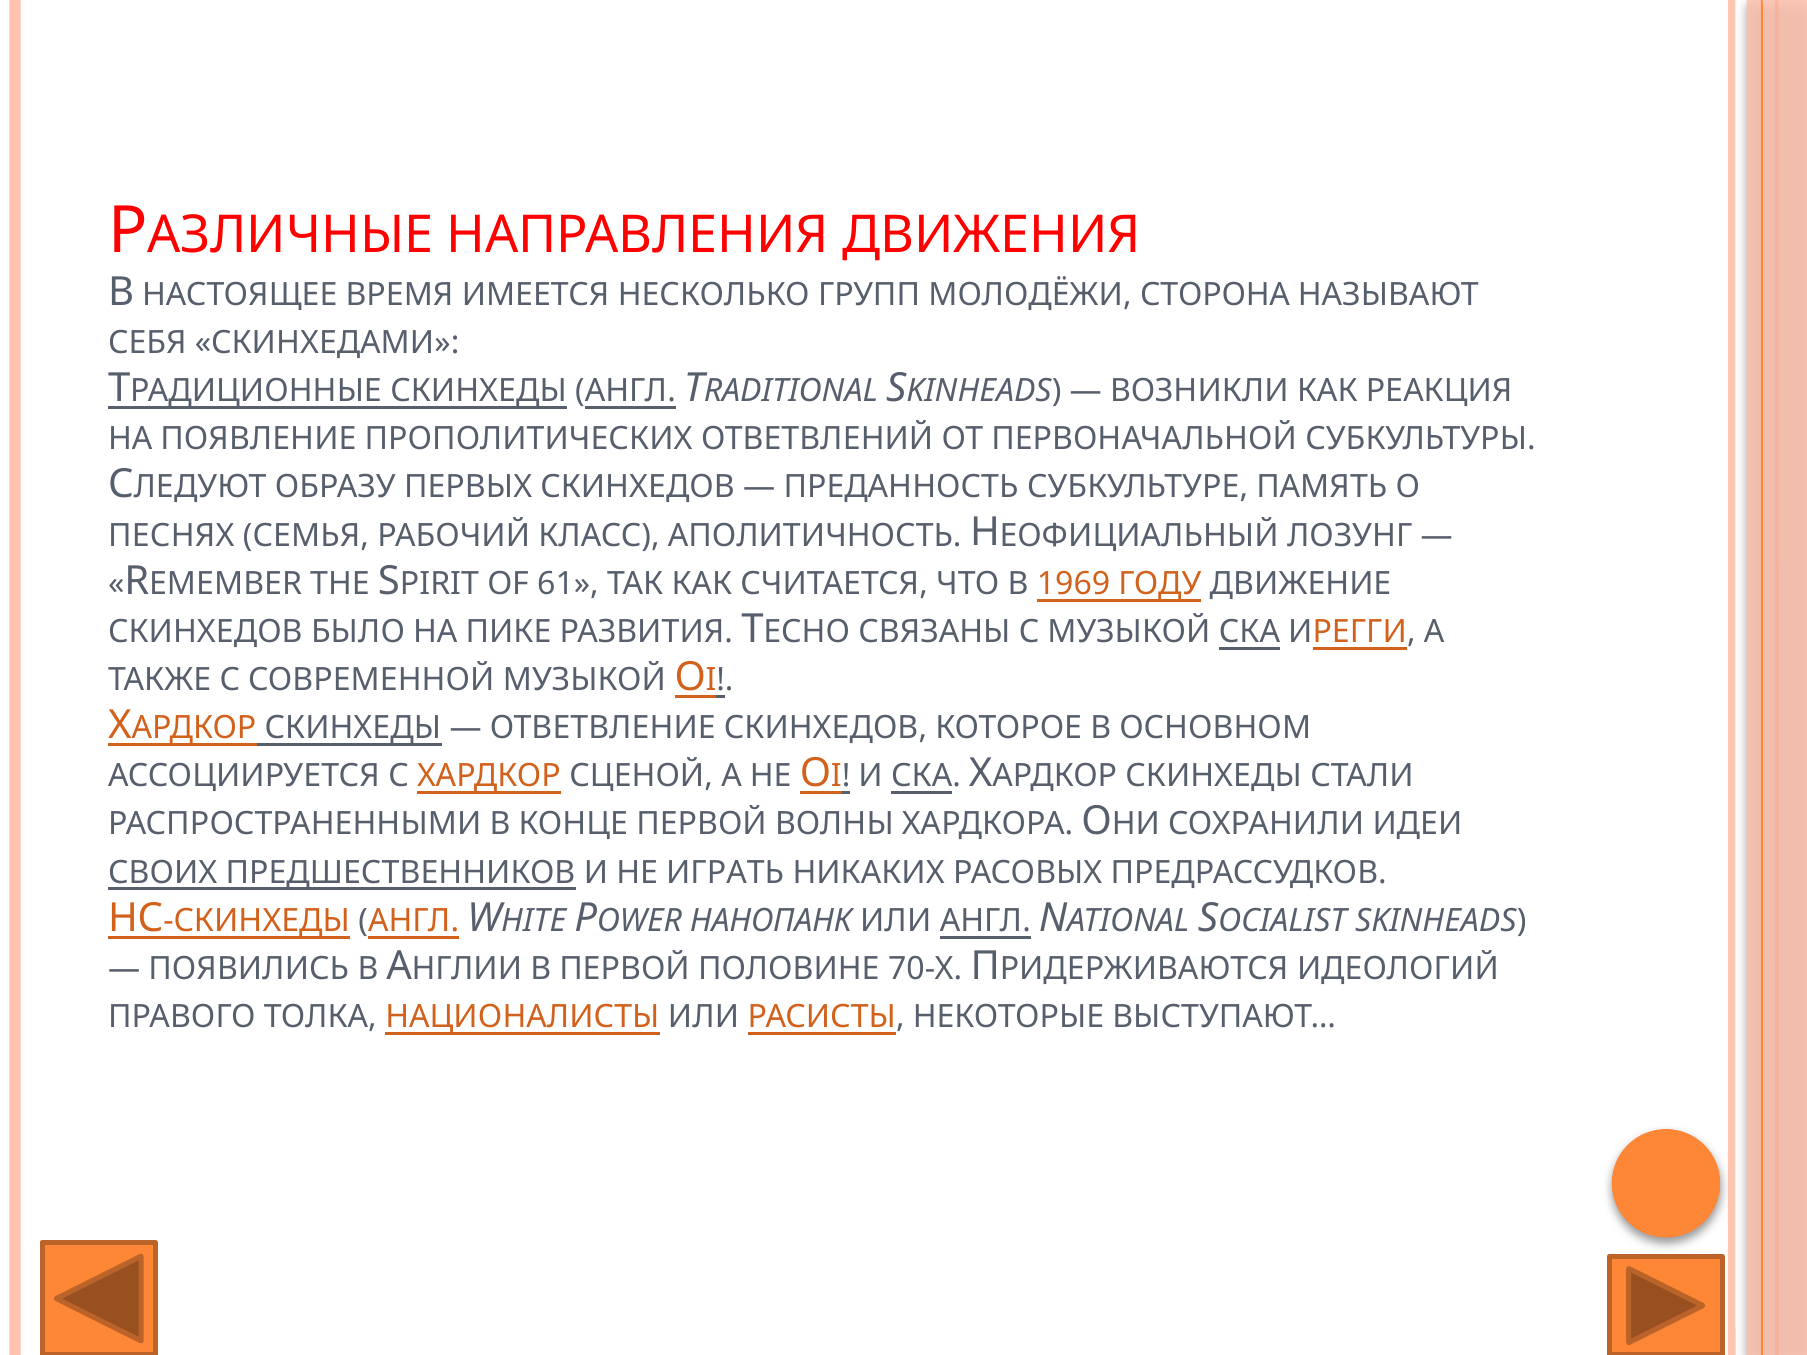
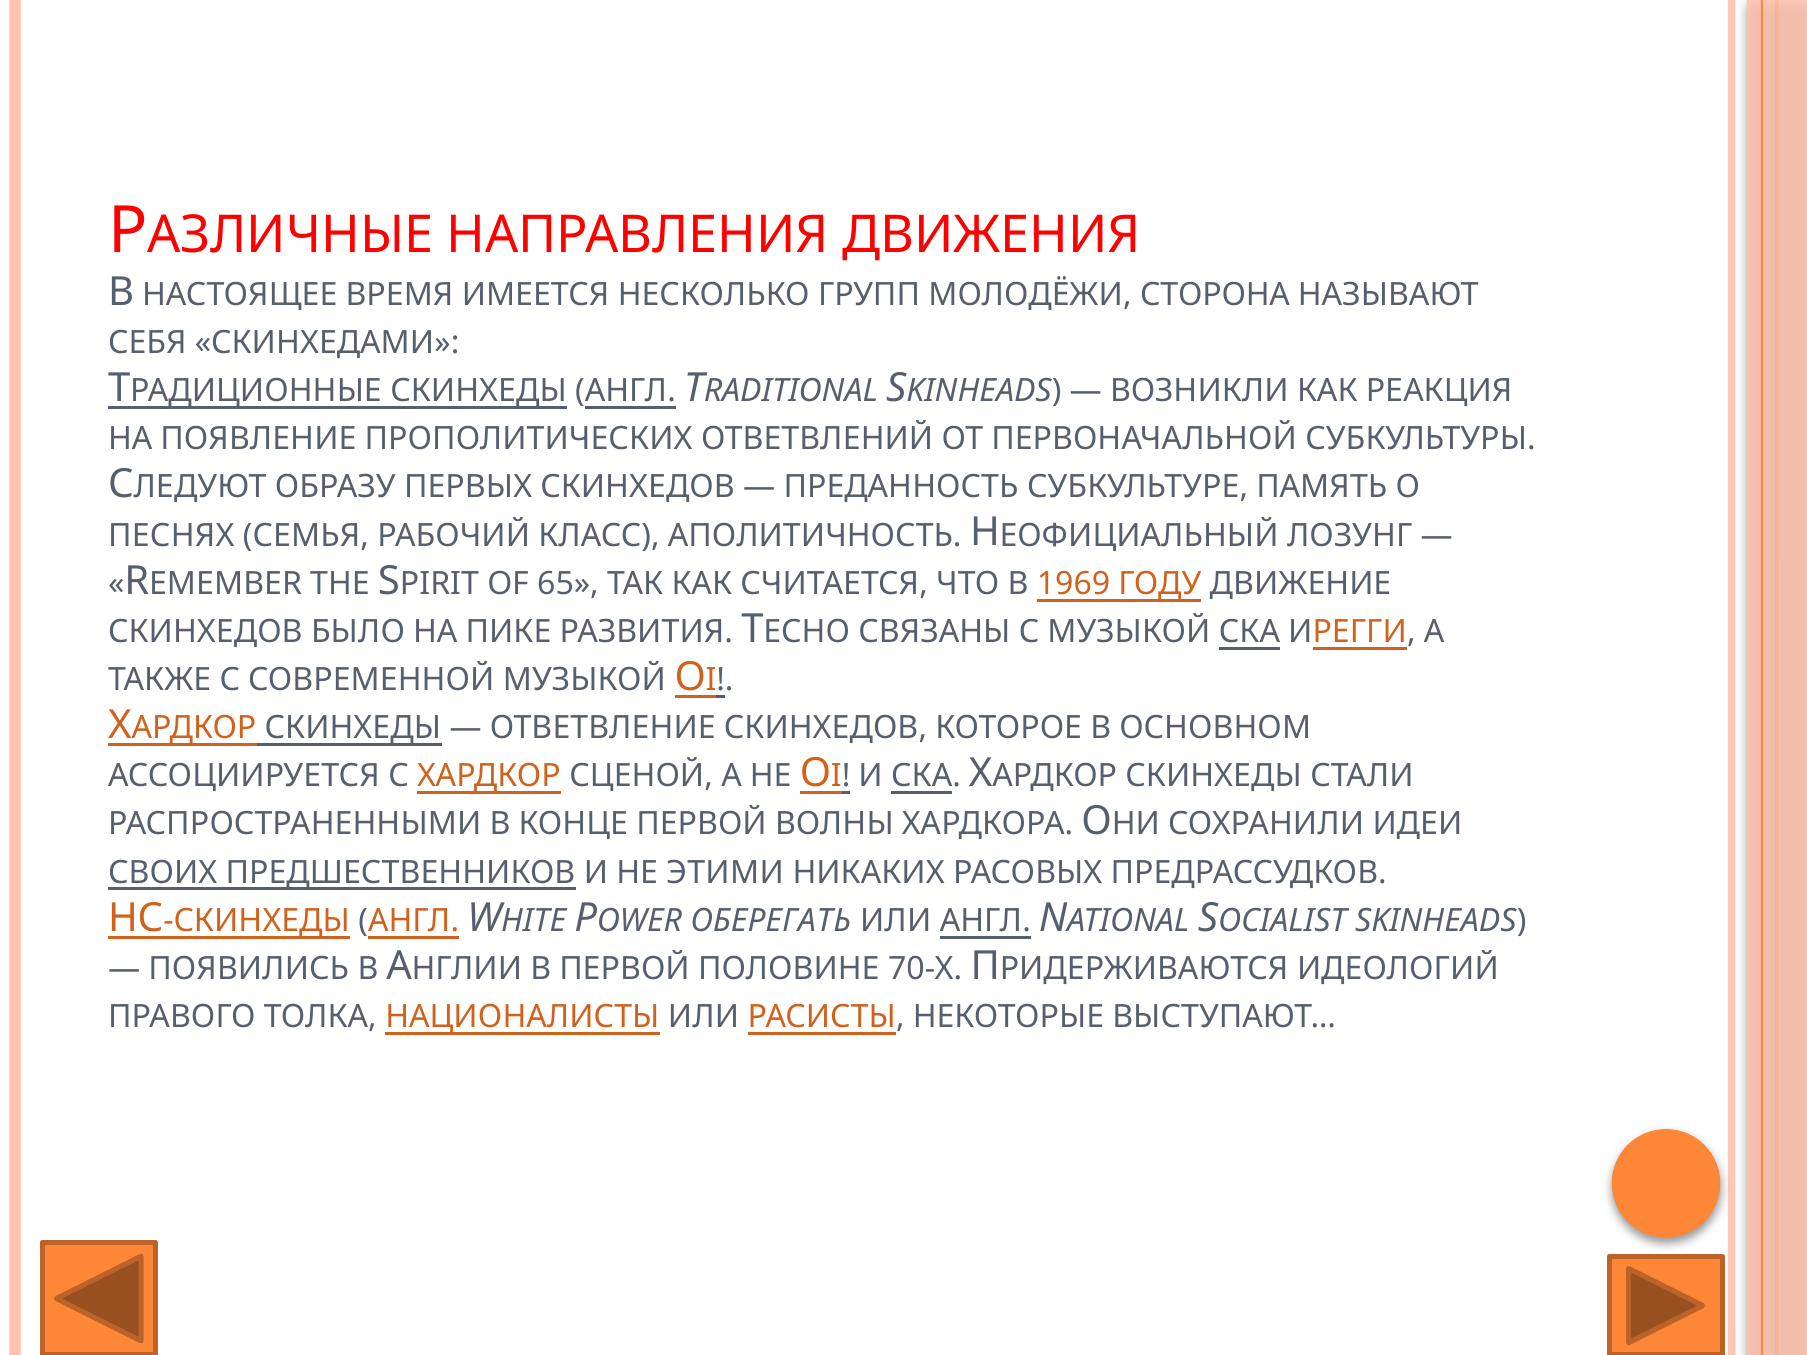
61: 61 -> 65
ИГРАТЬ: ИГРАТЬ -> ЭТИМИ
НАНОПАНК: НАНОПАНК -> ОБЕРЕГАТЬ
